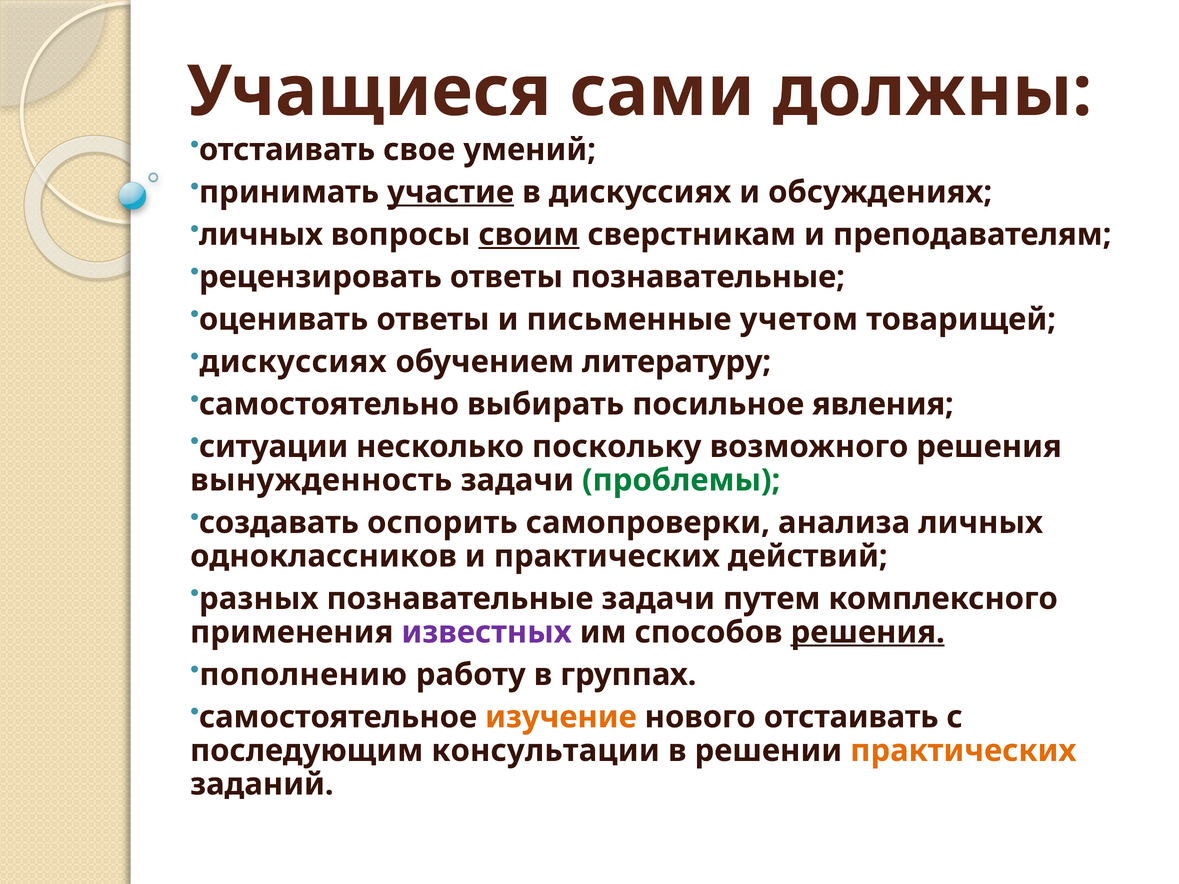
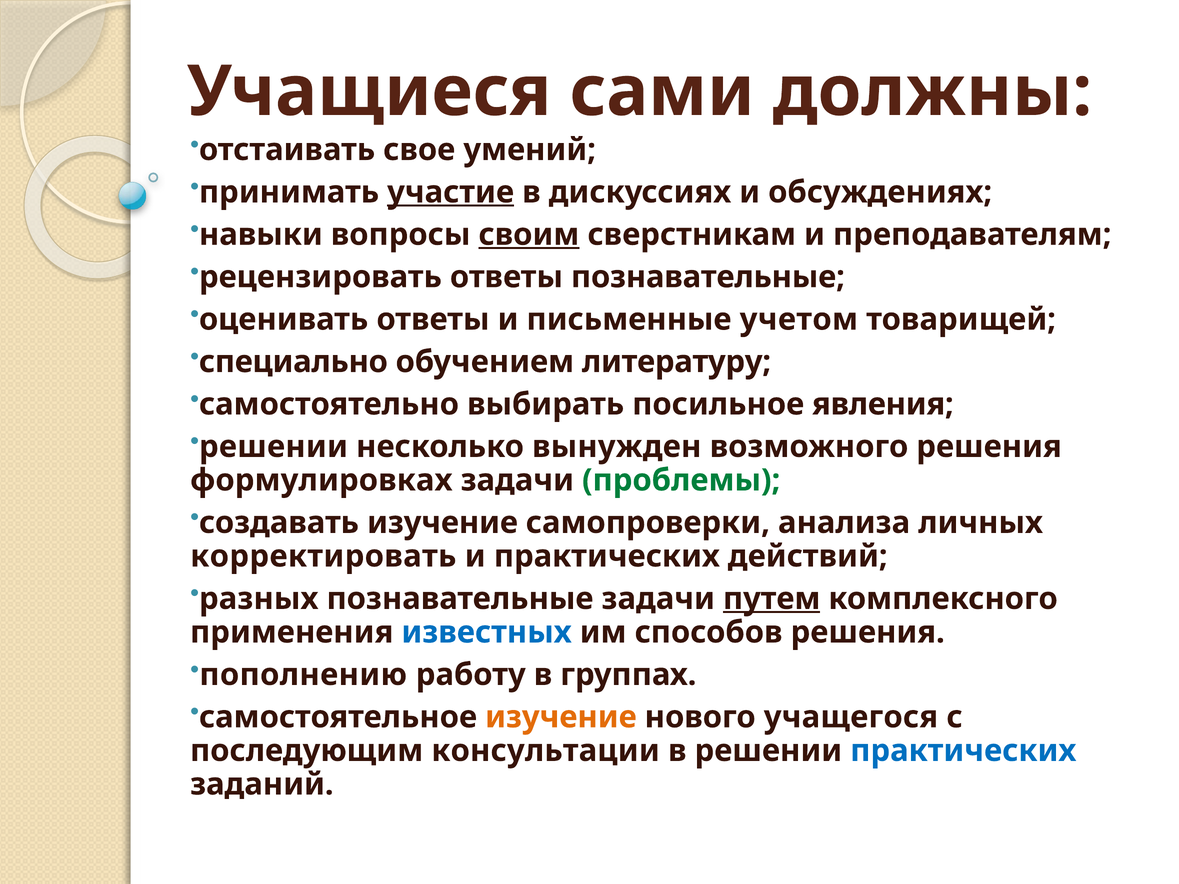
личных at (261, 235): личных -> навыки
дискуссиях at (293, 362): дискуссиях -> специально
ситуации at (274, 447): ситуации -> решении
поскольку: поскольку -> вынужден
вынужденность: вынужденность -> формулировках
создавать оспорить: оспорить -> изучение
одноклассников: одноклассников -> корректировать
путем underline: none -> present
известных colour: purple -> blue
решения at (868, 632) underline: present -> none
нового отстаивать: отстаивать -> учащегося
практических at (963, 751) colour: orange -> blue
